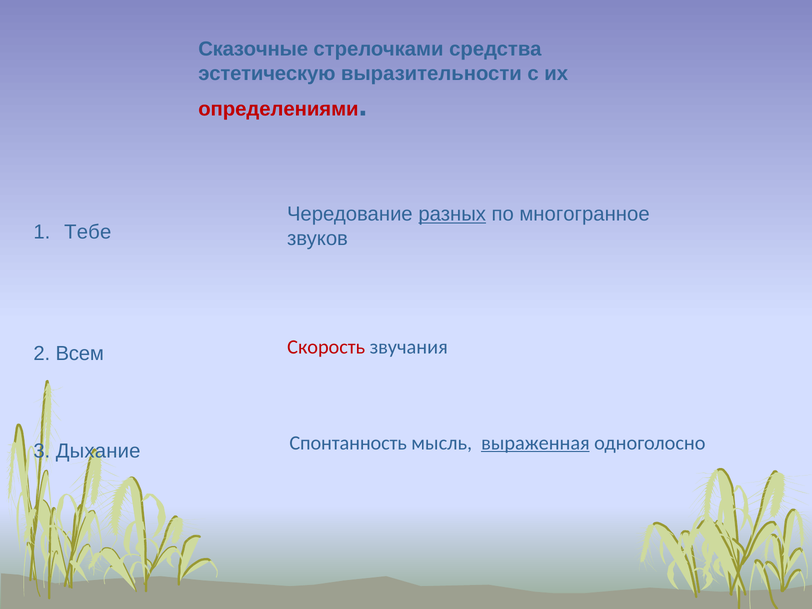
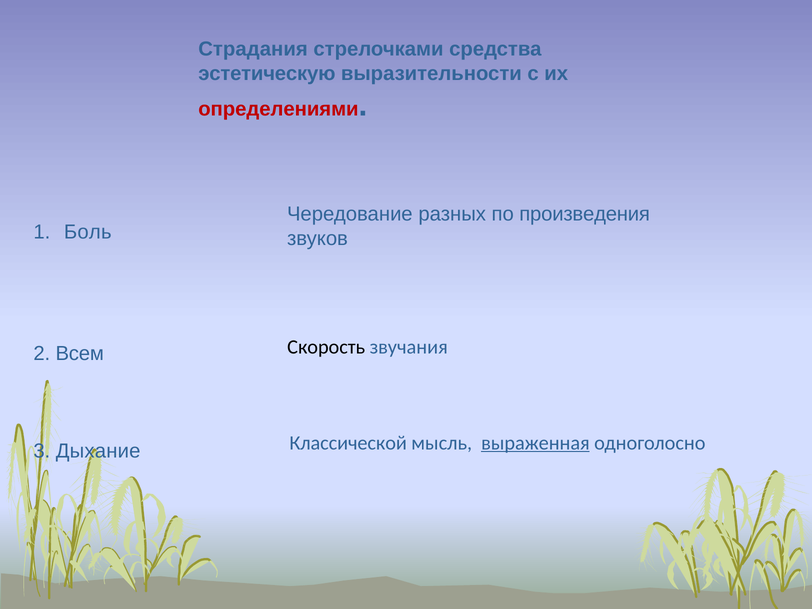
Сказочные: Сказочные -> Страдания
разных underline: present -> none
многогранное: многогранное -> произведения
Тебе: Тебе -> Боль
Скорость colour: red -> black
Спонтанность: Спонтанность -> Классической
